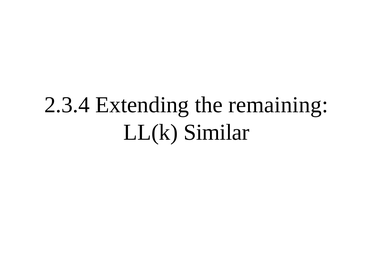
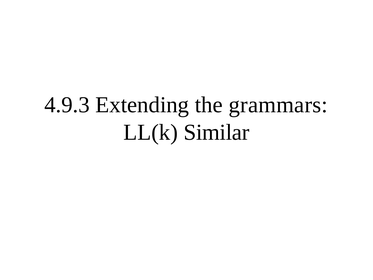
2.3.4: 2.3.4 -> 4.9.3
remaining: remaining -> grammars
